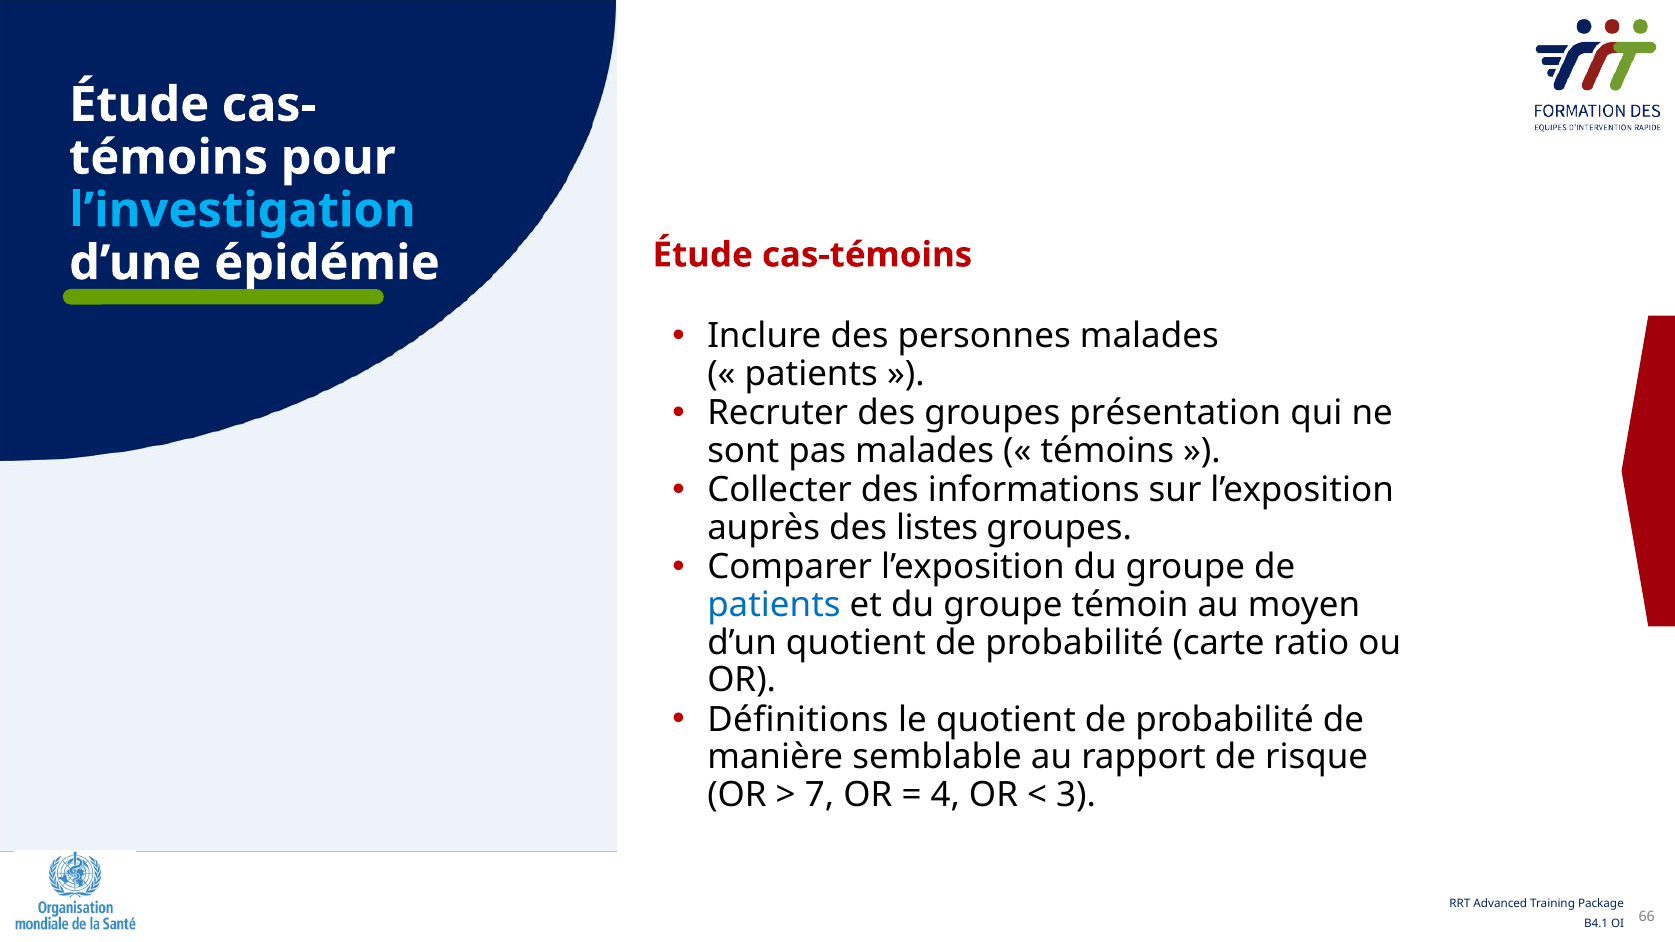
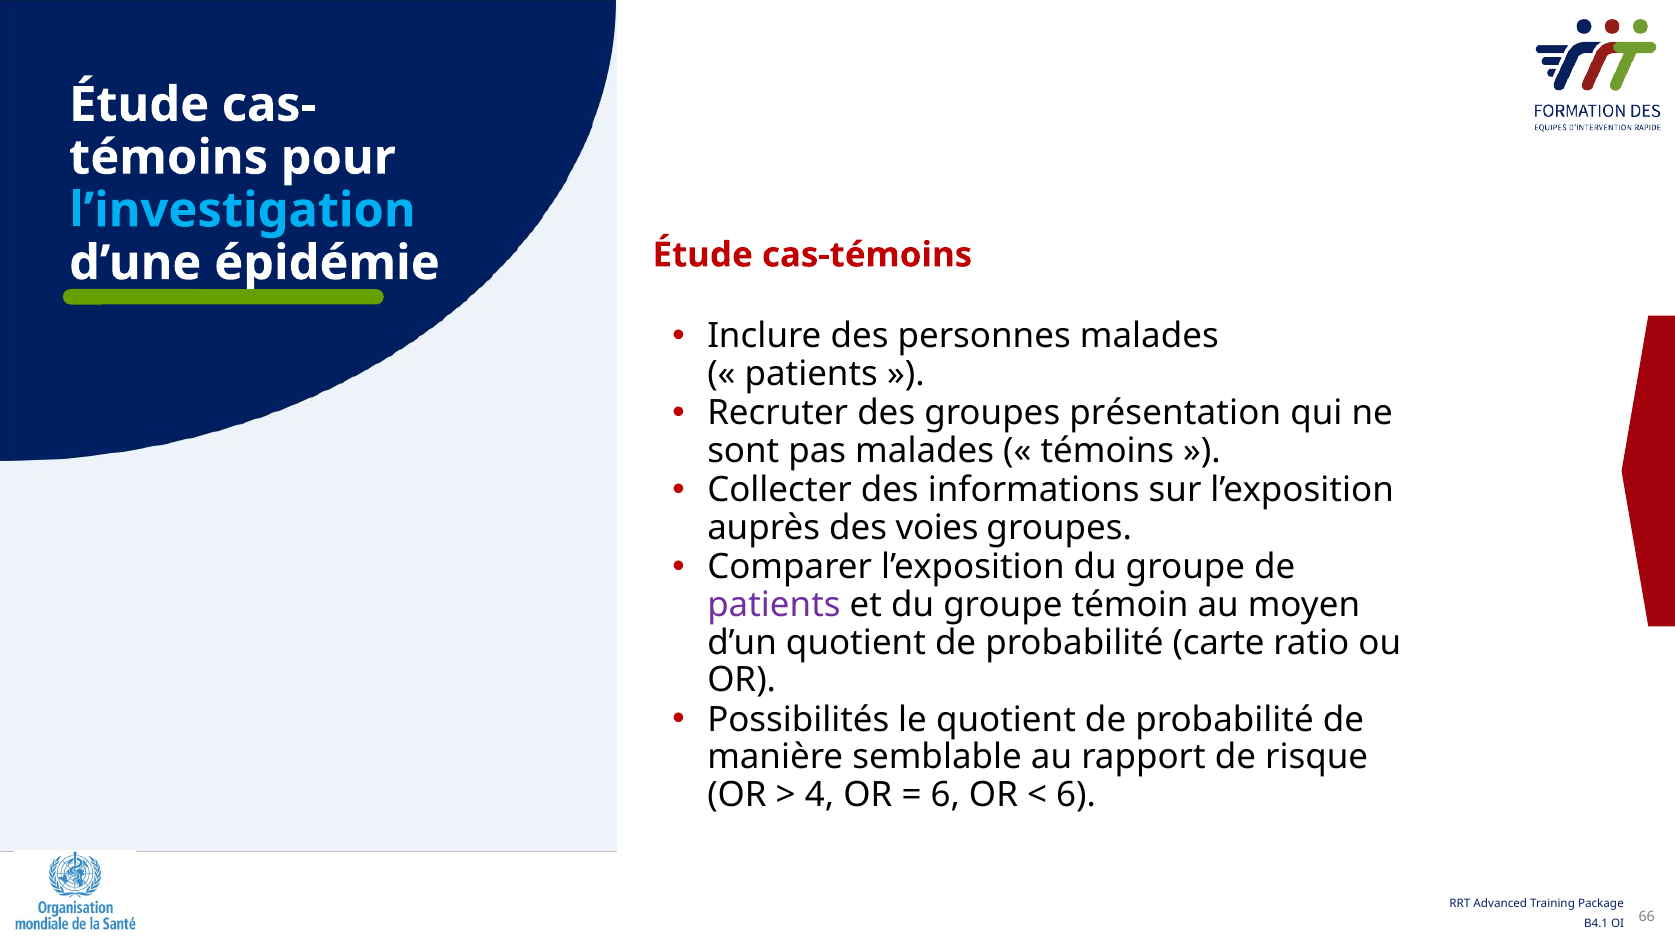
listes: listes -> voies
patients at (774, 605) colour: blue -> purple
Définitions: Définitions -> Possibilités
7: 7 -> 4
4 at (945, 795): 4 -> 6
3 at (1076, 795): 3 -> 6
